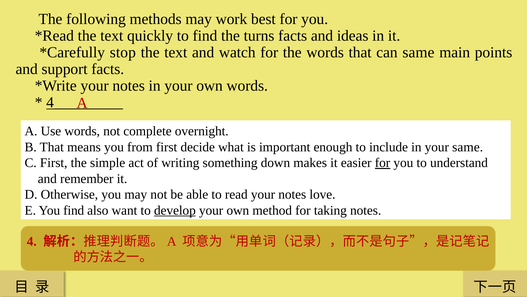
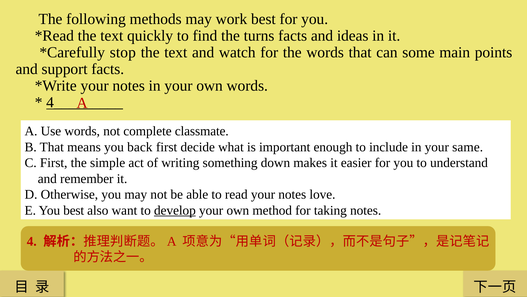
can same: same -> some
overnight: overnight -> classmate
from: from -> back
for at (383, 163) underline: present -> none
You find: find -> best
